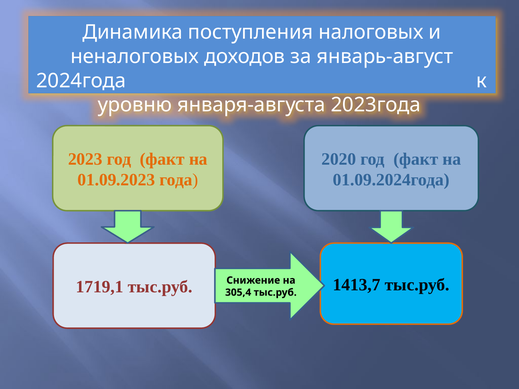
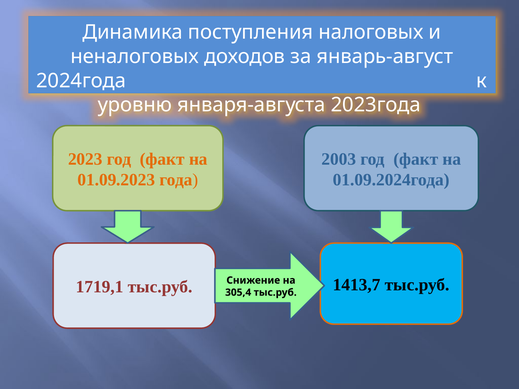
2020: 2020 -> 2003
